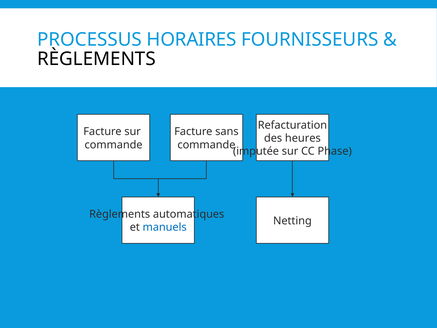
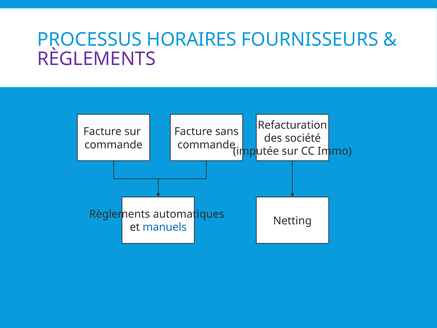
RÈGLEMENTS at (96, 59) colour: black -> purple
heures: heures -> société
Phase: Phase -> Immo
